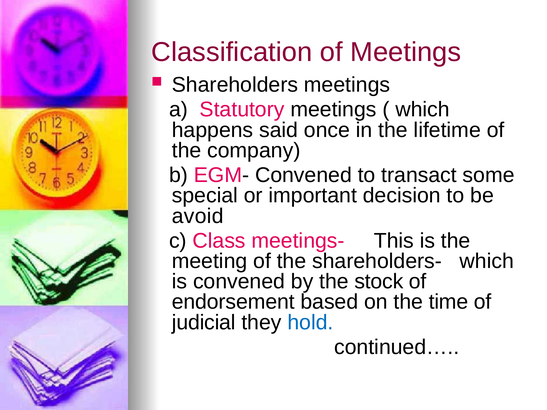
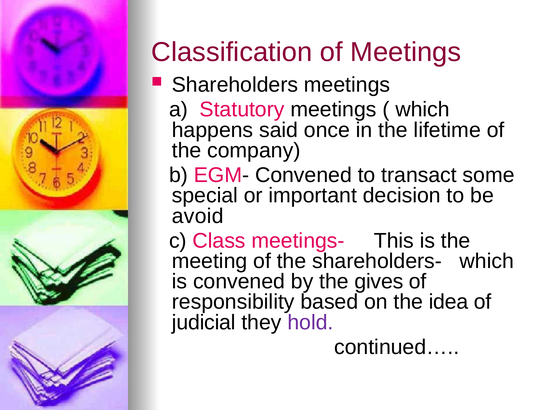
stock: stock -> gives
endorsement: endorsement -> responsibility
time: time -> idea
hold colour: blue -> purple
